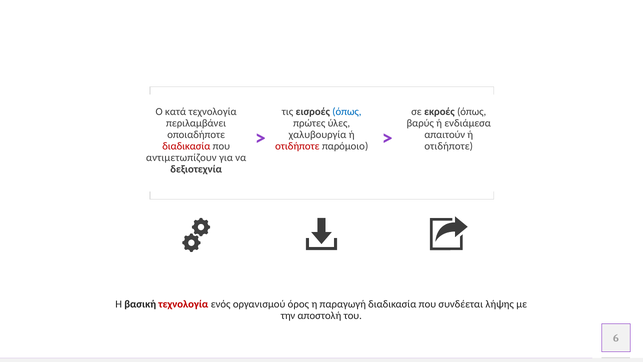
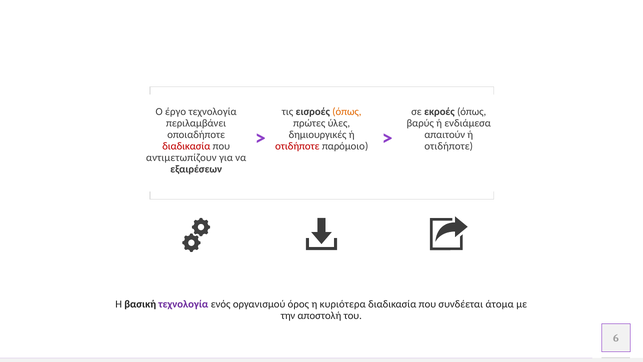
κατά: κατά -> έργο
όπως at (347, 111) colour: blue -> orange
χαλυβουργία: χαλυβουργία -> δημιουργικές
δεξιοτεχνία: δεξιοτεχνία -> εξαιρέσεων
τεχνολογία at (183, 304) colour: red -> purple
παραγωγή: παραγωγή -> κυριότερα
λήψης: λήψης -> άτομα
